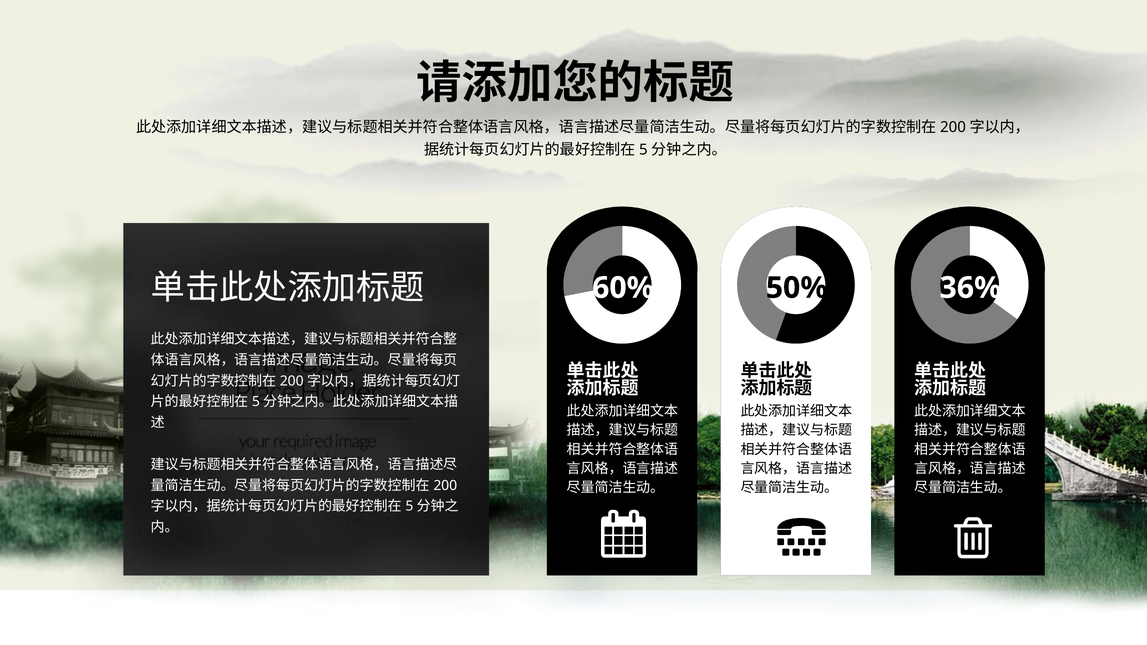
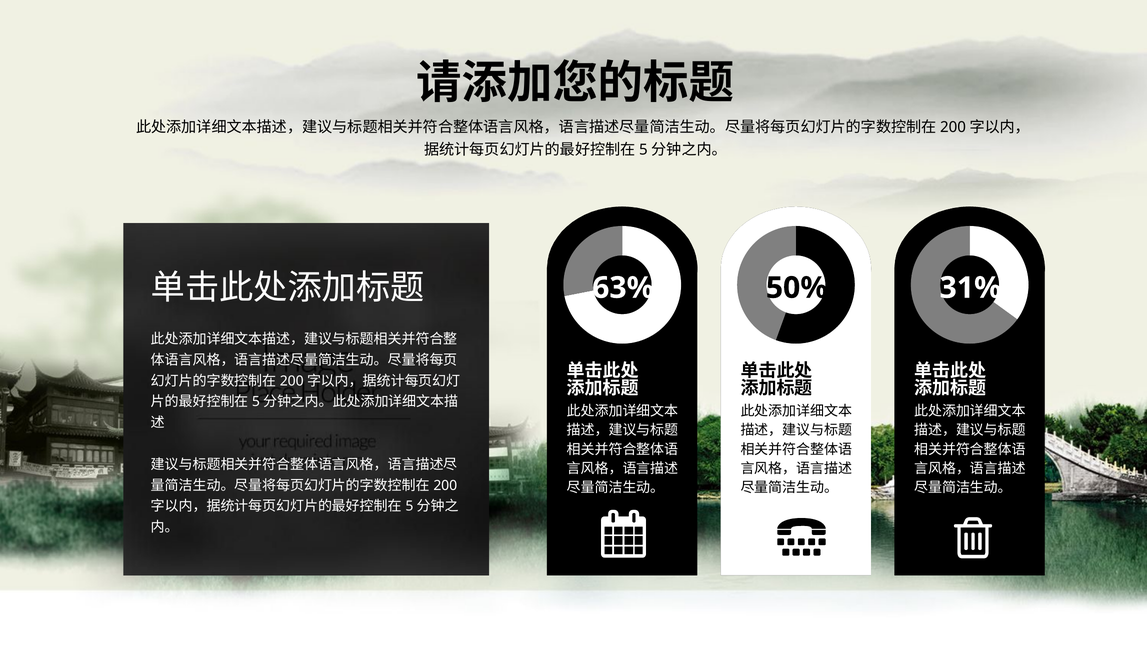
36%: 36% -> 31%
60%: 60% -> 63%
